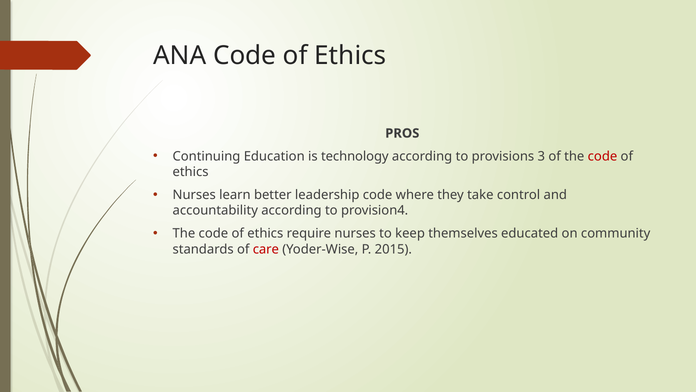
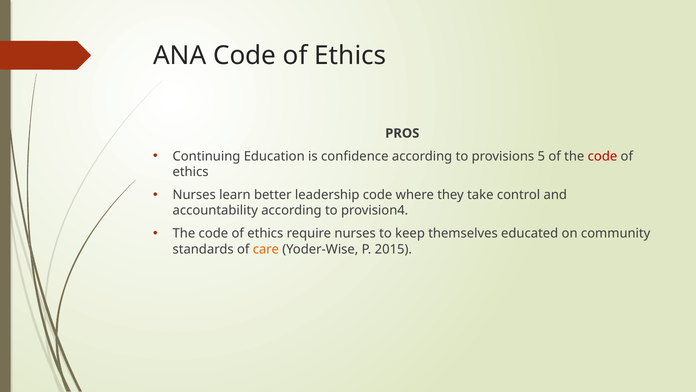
technology: technology -> confidence
3: 3 -> 5
care colour: red -> orange
